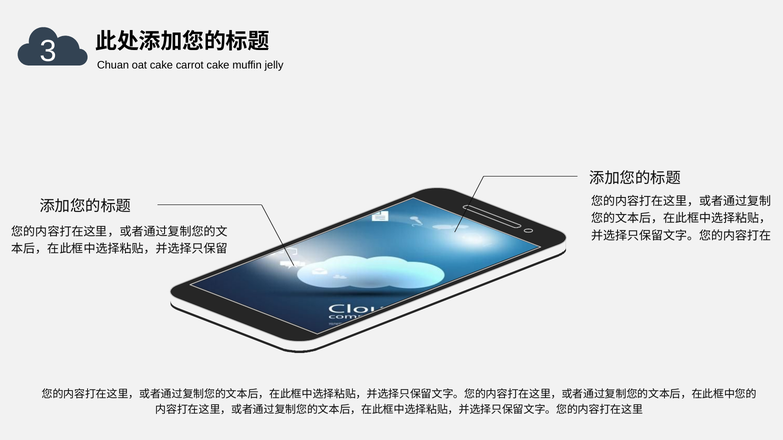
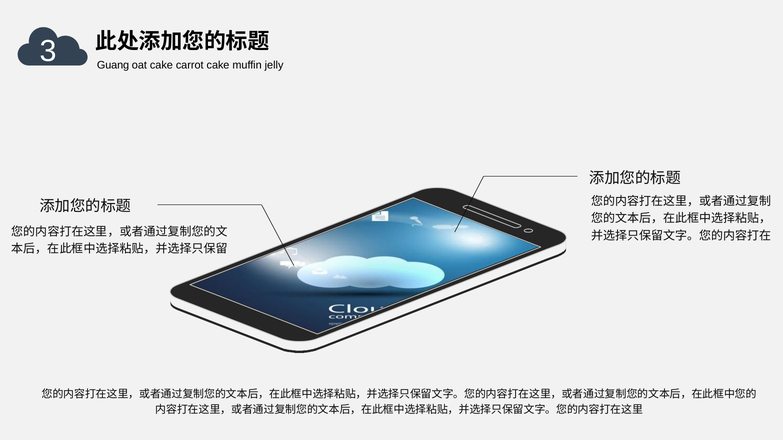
Chuan: Chuan -> Guang
